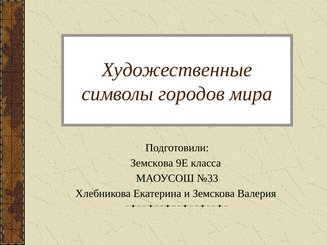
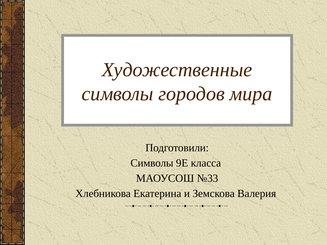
Земскова at (152, 163): Земскова -> Символы
